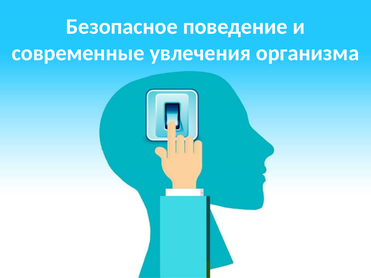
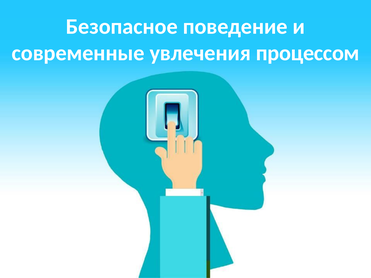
организма: организма -> процессом
